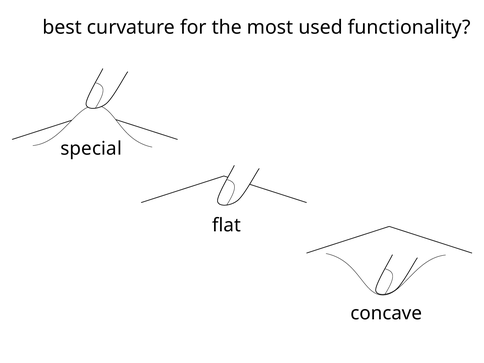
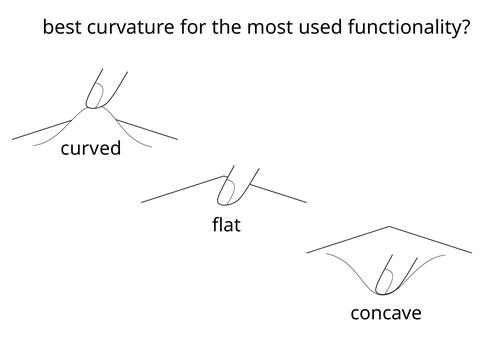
special: special -> curved
